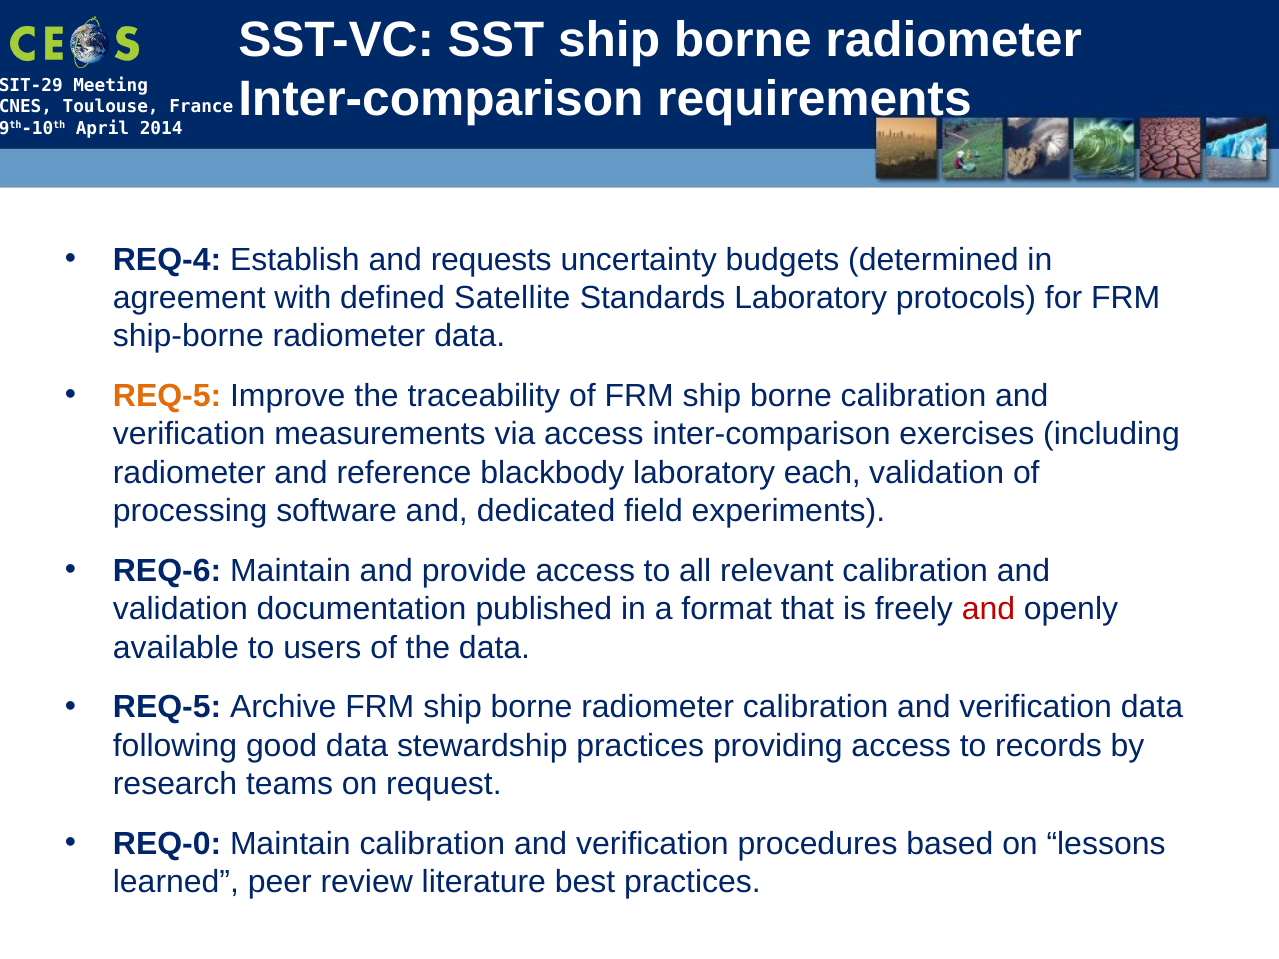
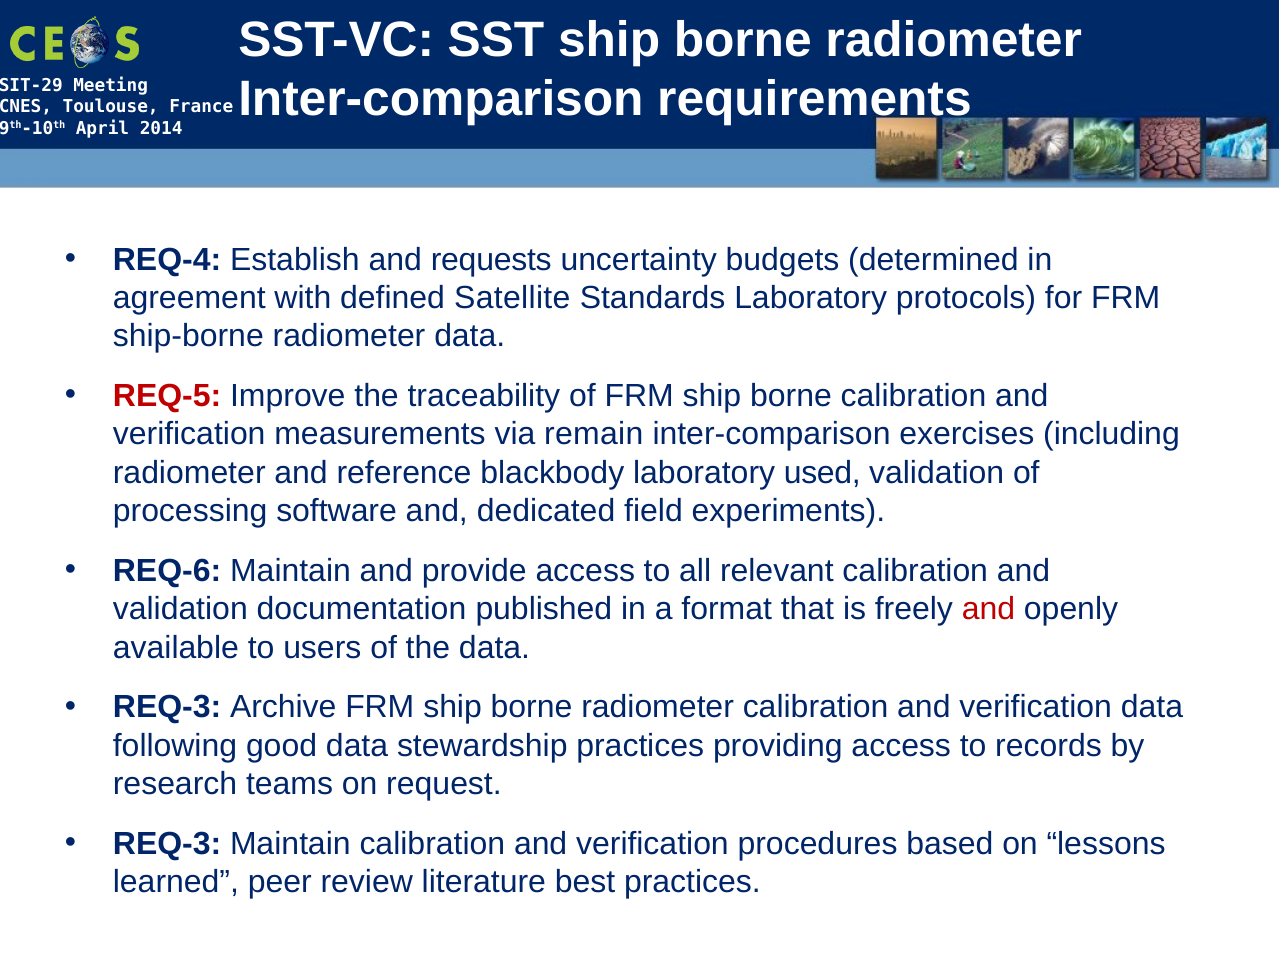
REQ-5 at (167, 396) colour: orange -> red
via access: access -> remain
each: each -> used
REQ-5 at (167, 707): REQ-5 -> REQ-3
REQ-0 at (167, 844): REQ-0 -> REQ-3
